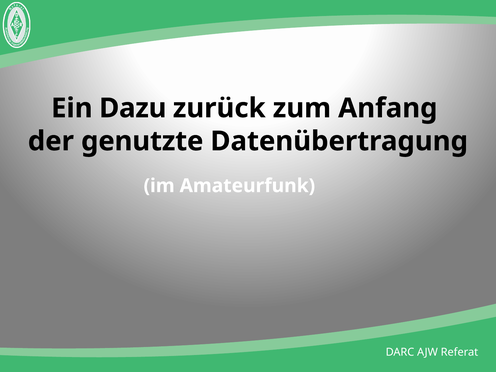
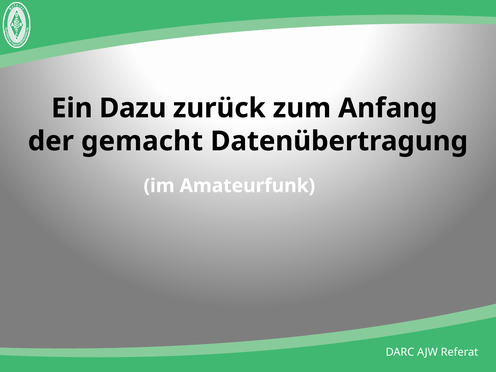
genutzte: genutzte -> gemacht
